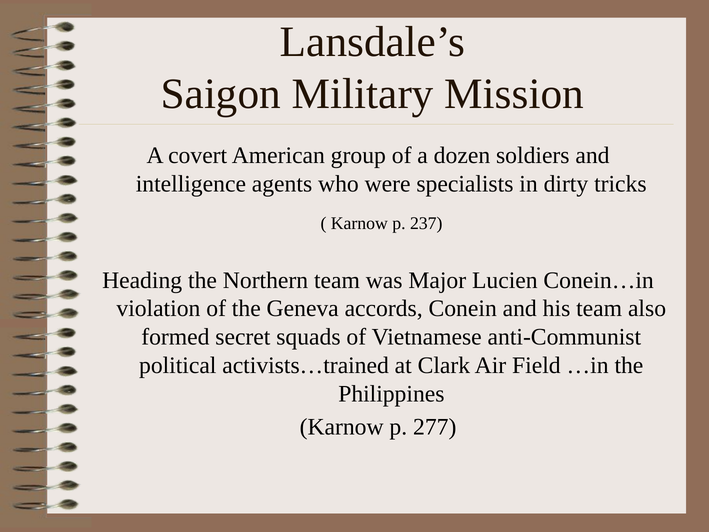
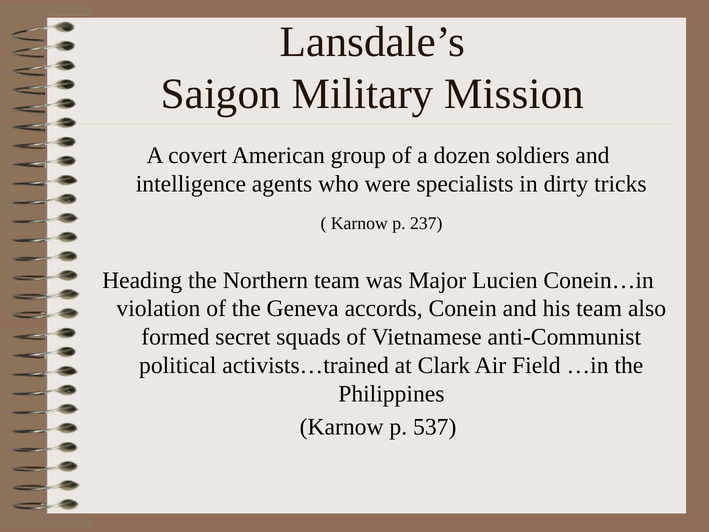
277: 277 -> 537
